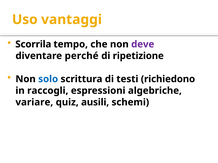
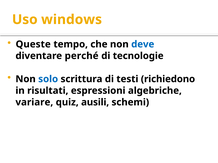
vantaggi: vantaggi -> windows
Scorrila: Scorrila -> Queste
deve colour: purple -> blue
ripetizione: ripetizione -> tecnologie
raccogli: raccogli -> risultati
